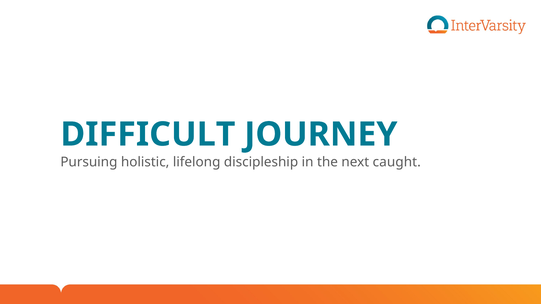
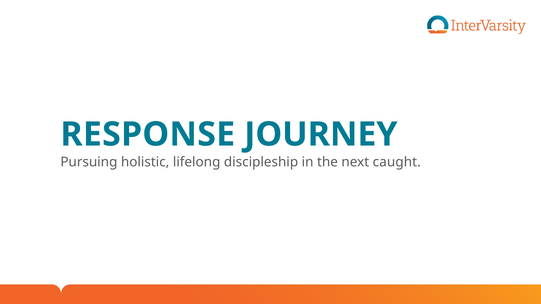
DIFFICULT: DIFFICULT -> RESPONSE
